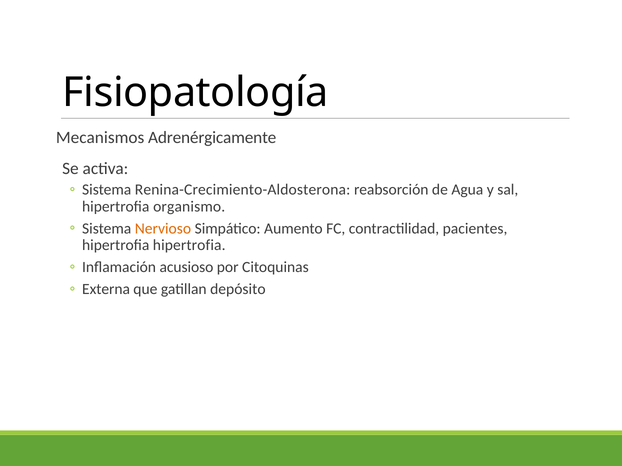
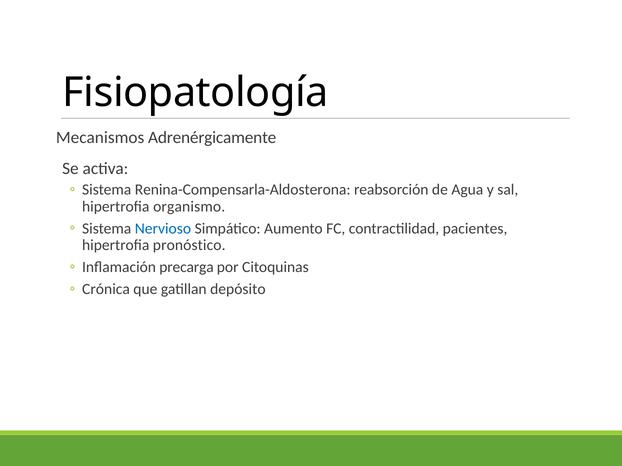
Renina-Crecimiento-Aldosterona: Renina-Crecimiento-Aldosterona -> Renina-Compensarla-Aldosterona
Nervioso colour: orange -> blue
hipertrofia hipertrofia: hipertrofia -> pronóstico
acusioso: acusioso -> precarga
Externa: Externa -> Crónica
